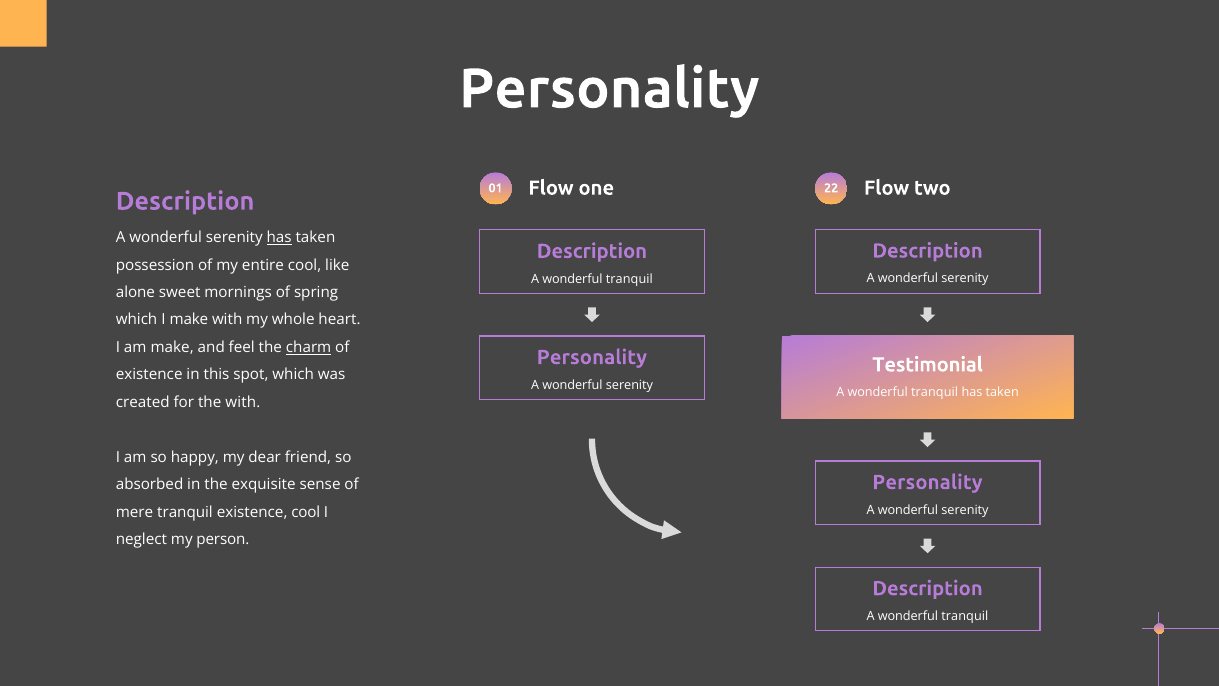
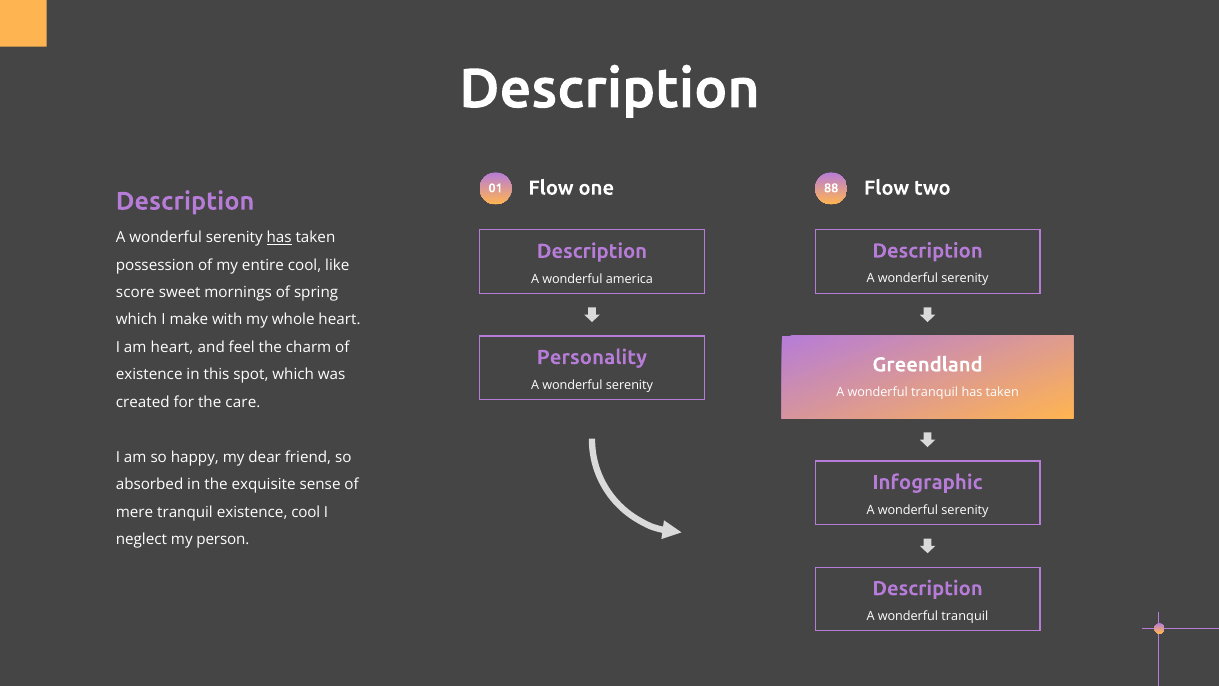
Personality at (609, 89): Personality -> Description
22: 22 -> 88
tranquil at (629, 279): tranquil -> america
alone: alone -> score
am make: make -> heart
charm underline: present -> none
Testimonial: Testimonial -> Greendland
the with: with -> care
Personality at (927, 482): Personality -> Infographic
